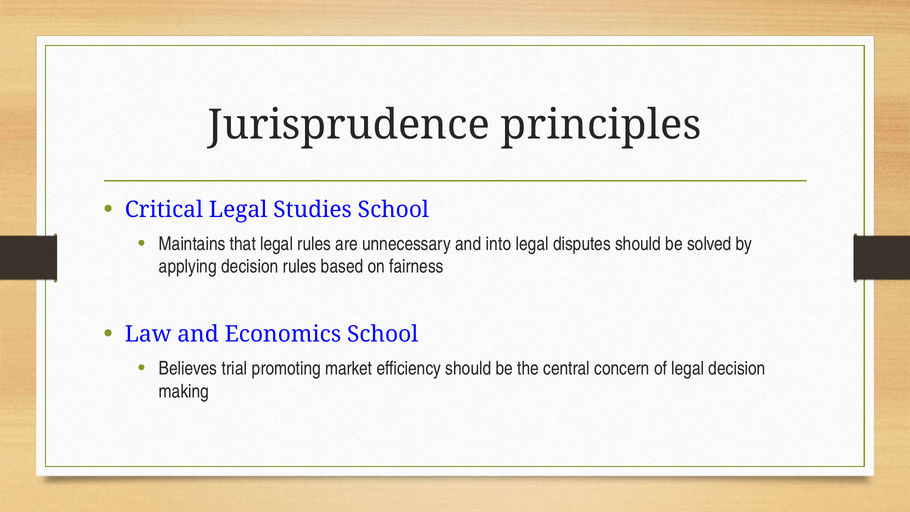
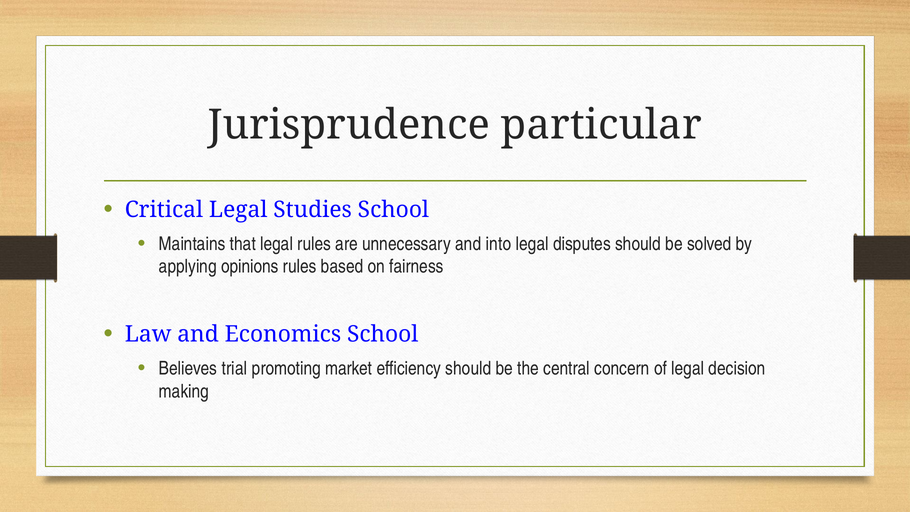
principles: principles -> particular
applying decision: decision -> opinions
